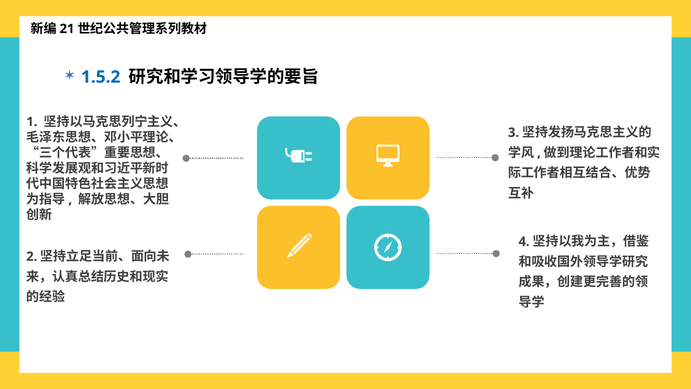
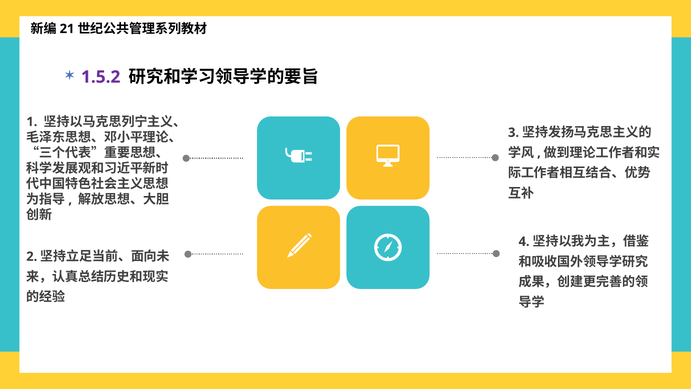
1.5.2 colour: blue -> purple
